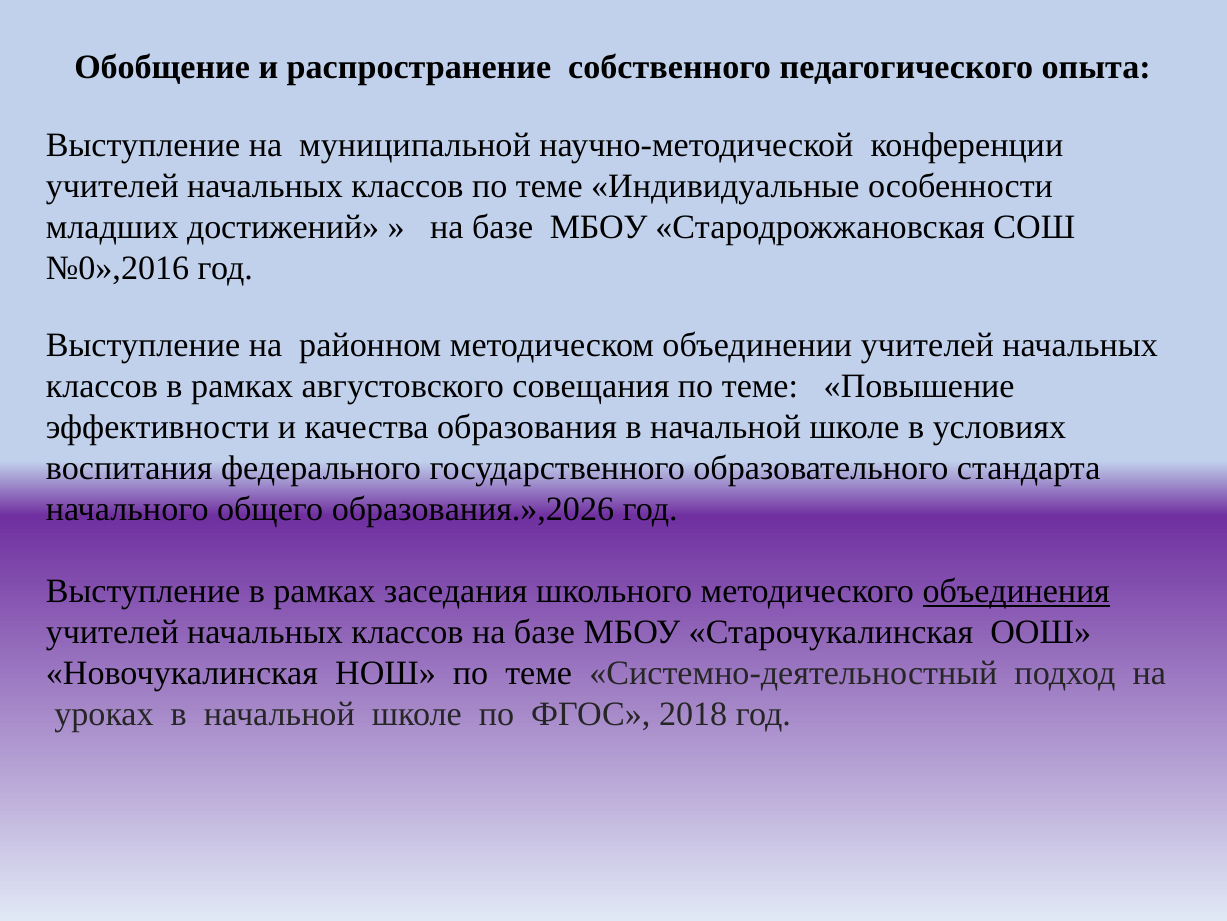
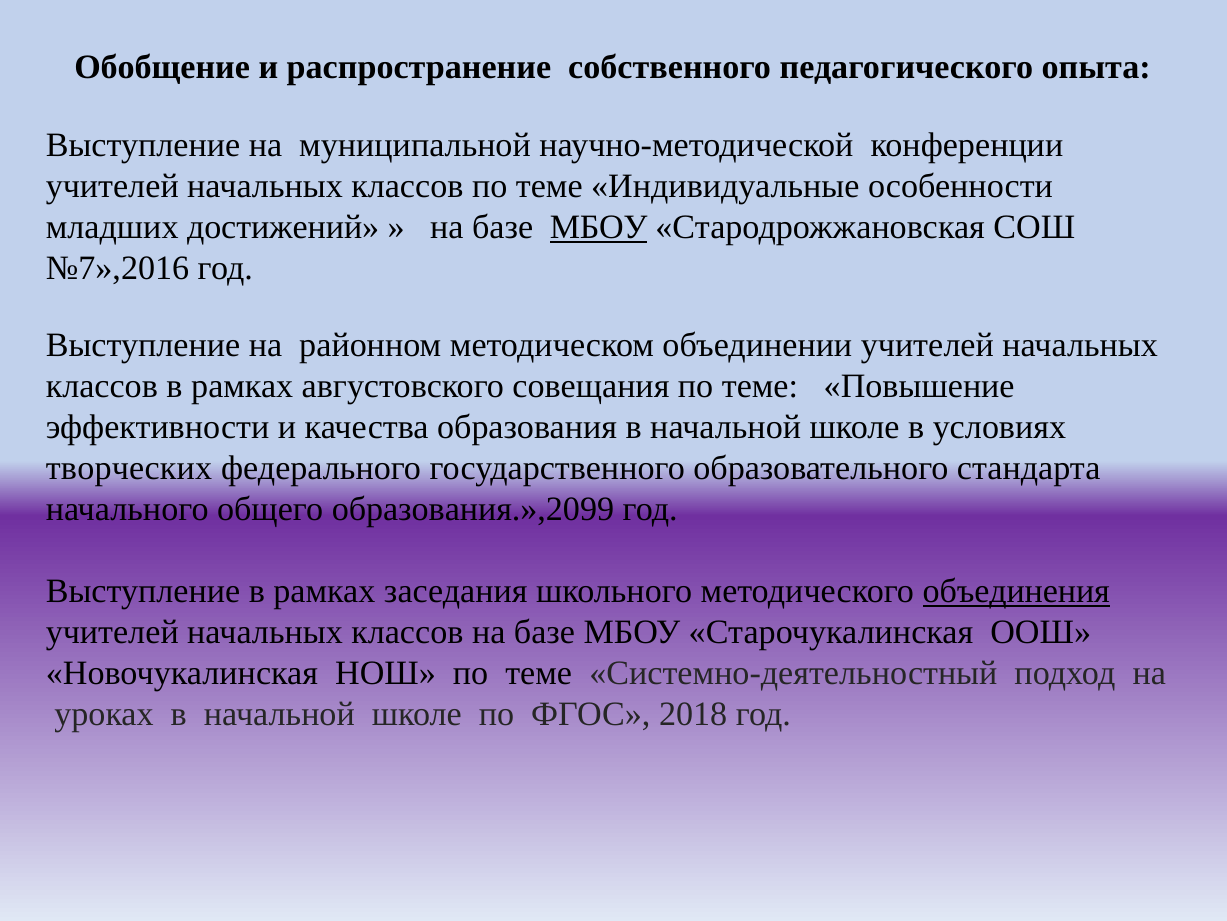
МБОУ at (599, 227) underline: none -> present
№0»,2016: №0»,2016 -> №7»,2016
воспитания: воспитания -> творческих
образования.»,2026: образования.»,2026 -> образования.»,2099
